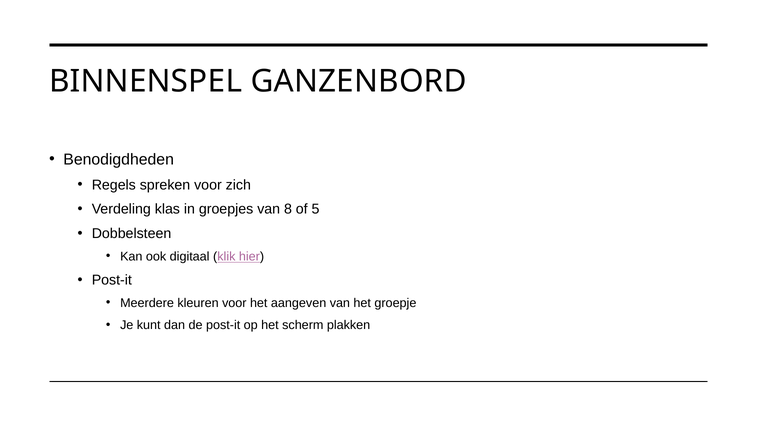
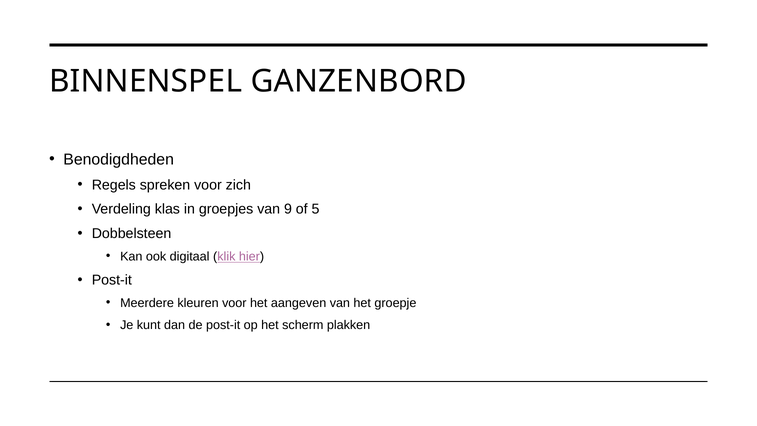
8: 8 -> 9
